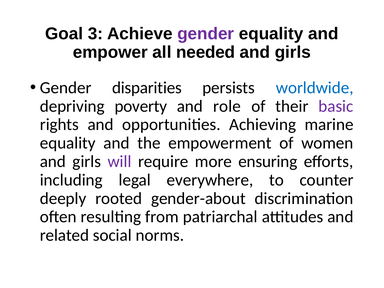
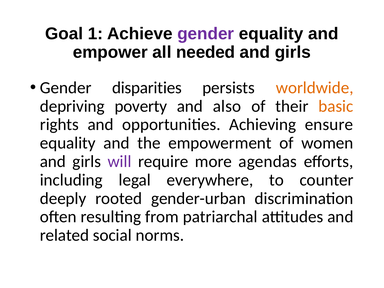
3: 3 -> 1
worldwide colour: blue -> orange
role: role -> also
basic colour: purple -> orange
marine: marine -> ensure
ensuring: ensuring -> agendas
gender-about: gender-about -> gender-urban
